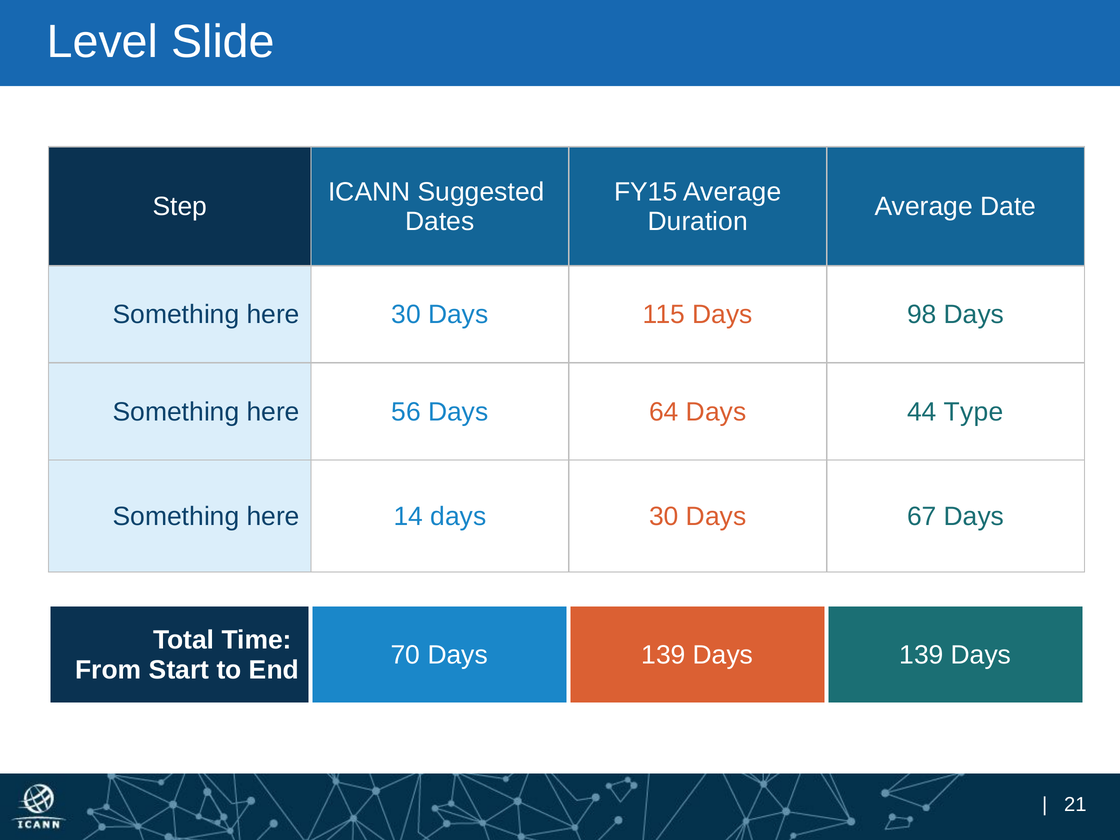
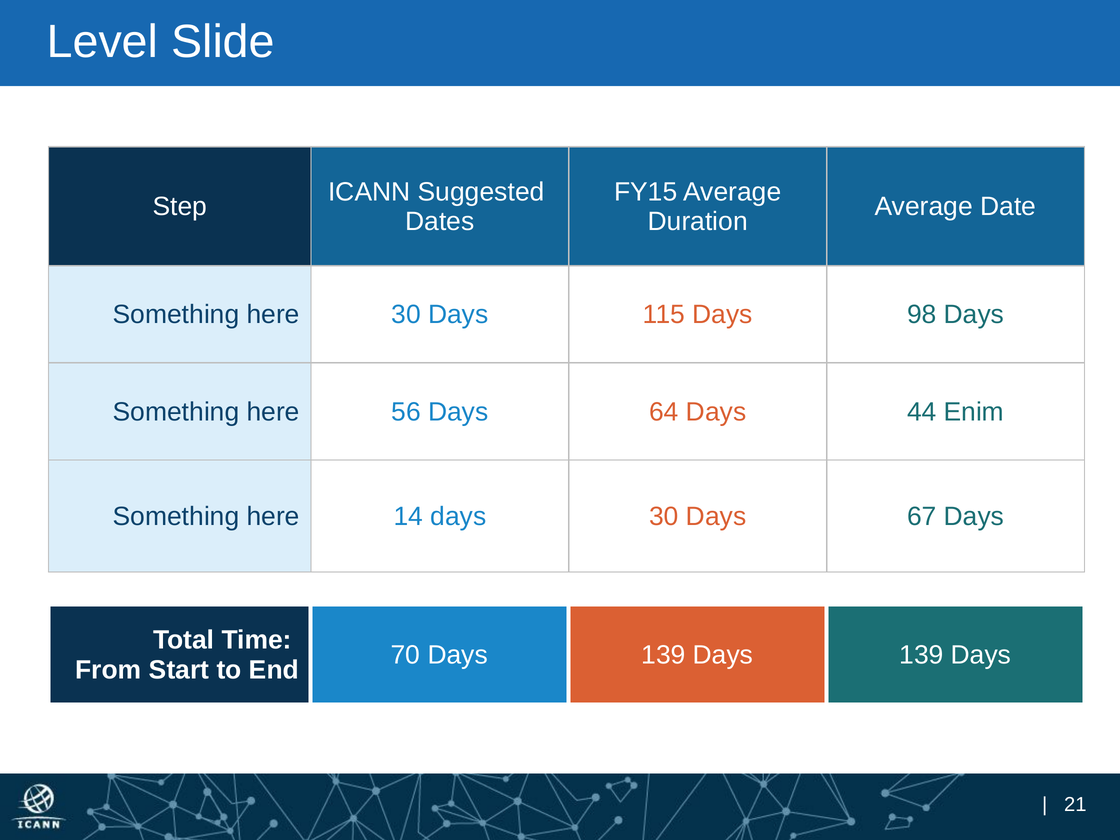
Type: Type -> Enim
